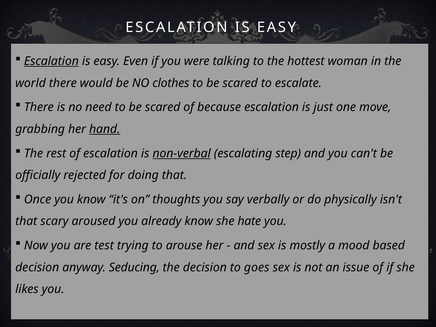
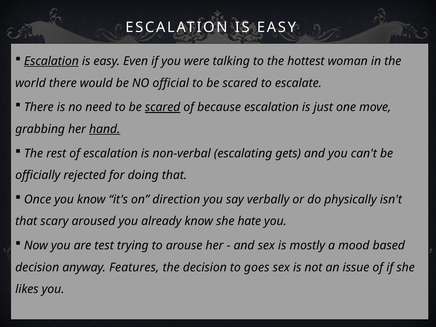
clothes: clothes -> official
scared at (163, 107) underline: none -> present
non-verbal underline: present -> none
step: step -> gets
thoughts: thoughts -> direction
Seducing: Seducing -> Features
